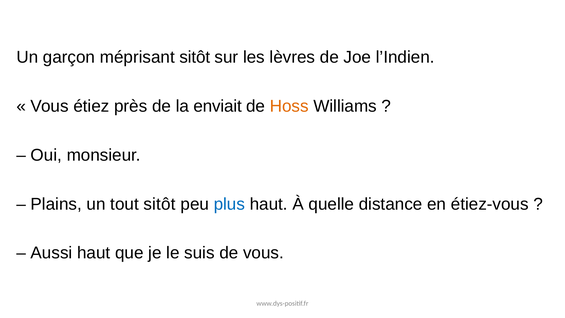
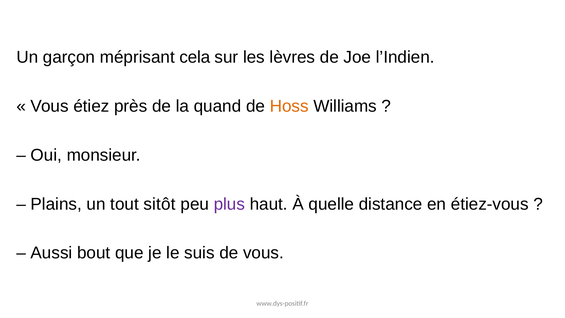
méprisant sitôt: sitôt -> cela
enviait: enviait -> quand
plus colour: blue -> purple
Aussi haut: haut -> bout
